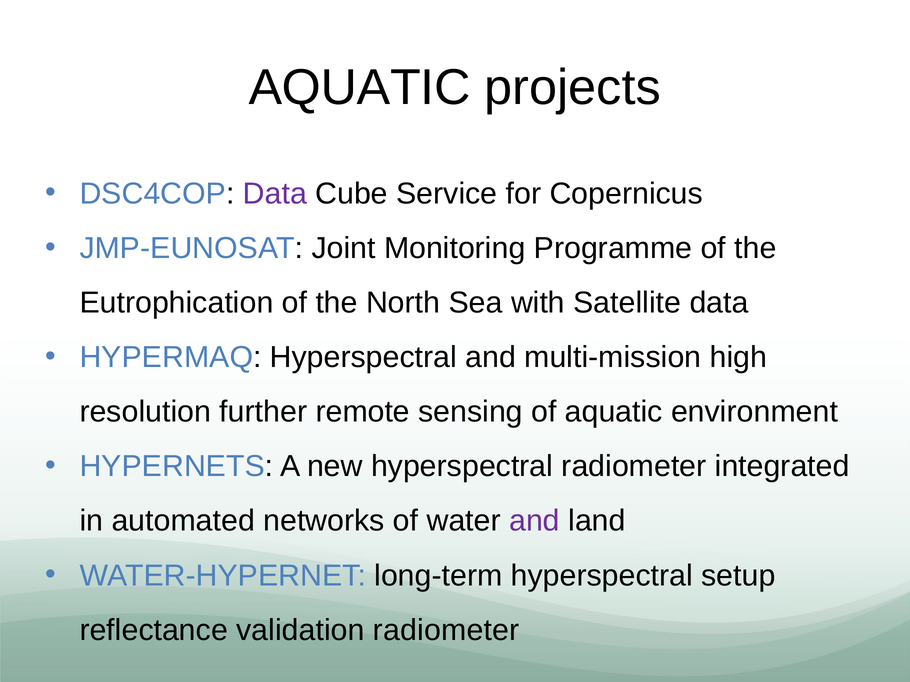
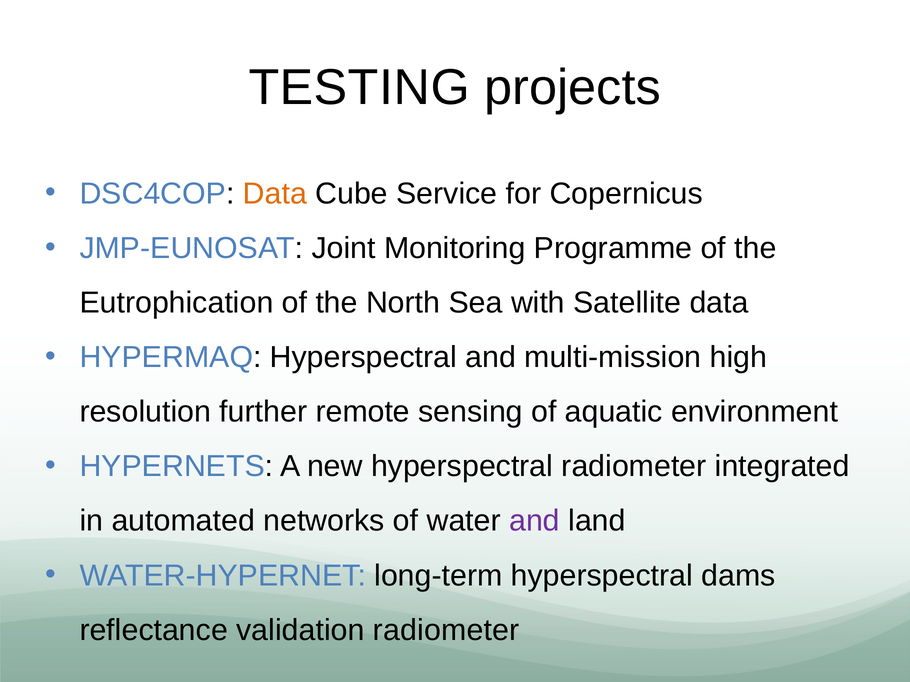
AQUATIC at (360, 88): AQUATIC -> TESTING
Data at (275, 194) colour: purple -> orange
setup: setup -> dams
